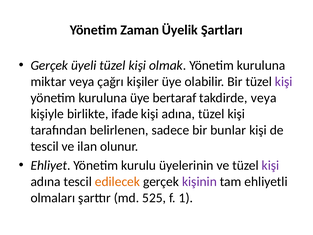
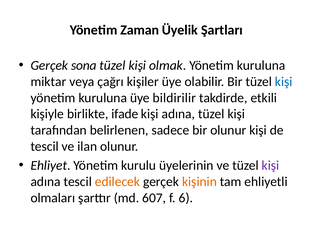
üyeli: üyeli -> sona
kişi at (284, 82) colour: purple -> blue
bertaraf: bertaraf -> bildirilir
takdirde veya: veya -> etkili
bir bunlar: bunlar -> olunur
kişinin colour: purple -> orange
525: 525 -> 607
1: 1 -> 6
